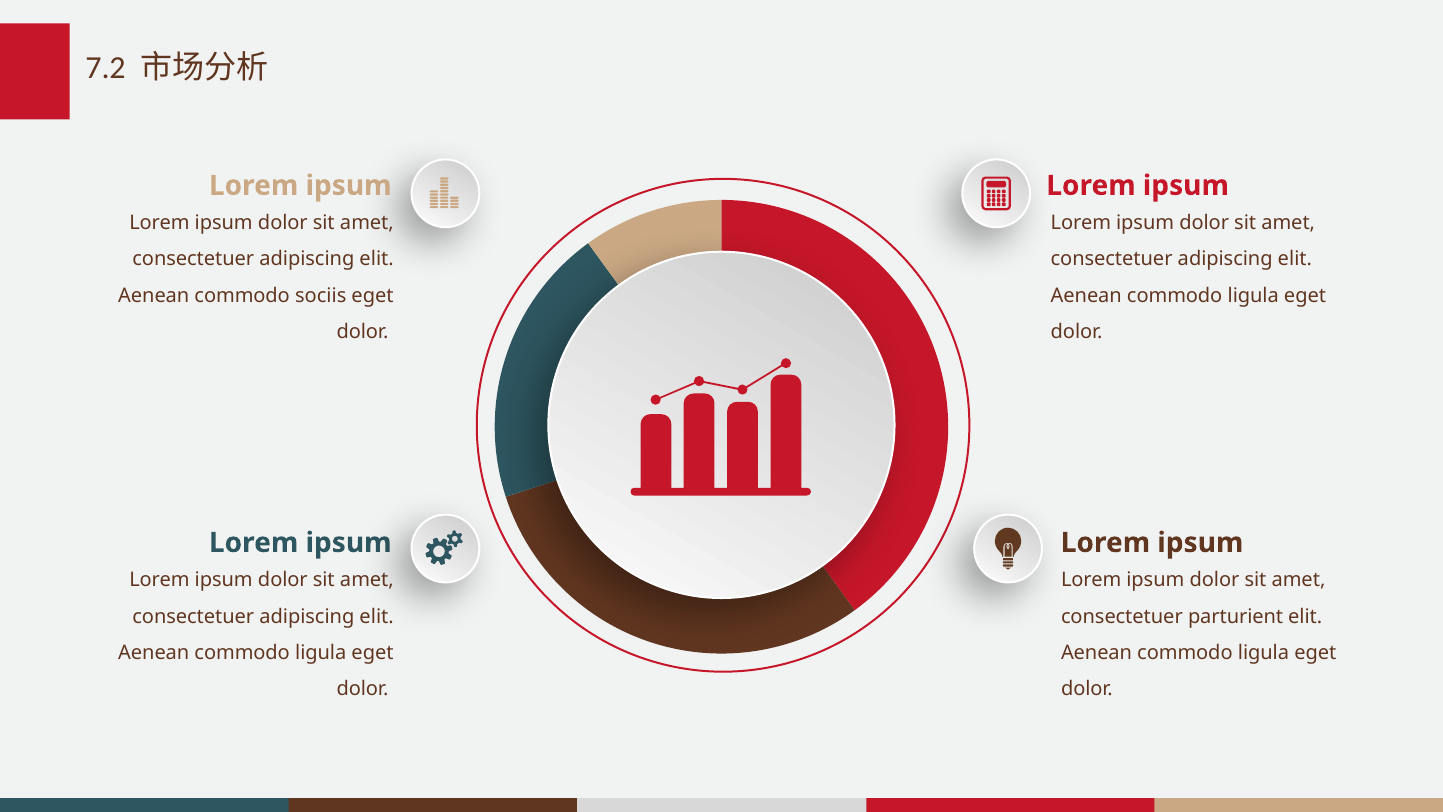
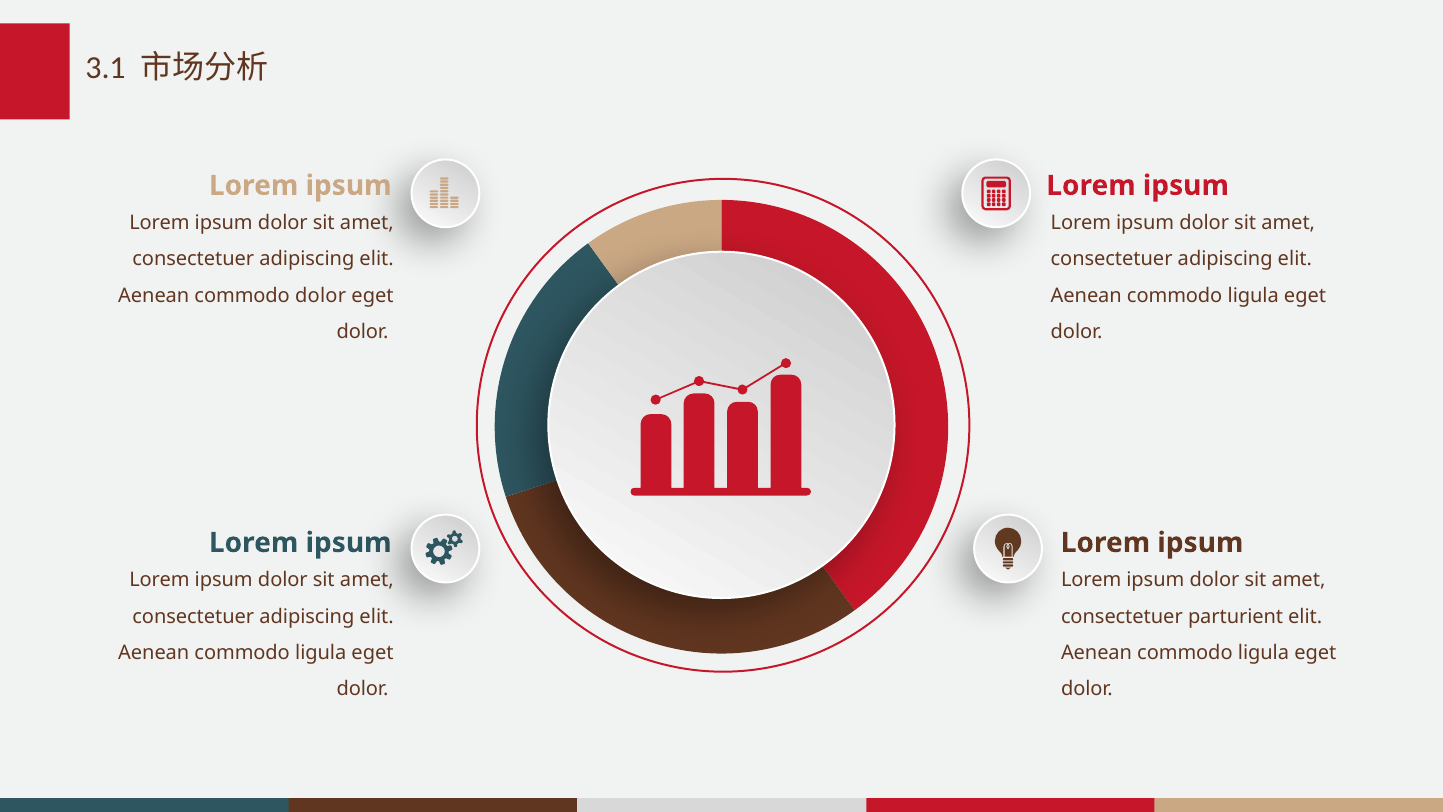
7.2: 7.2 -> 3.1
commodo sociis: sociis -> dolor
